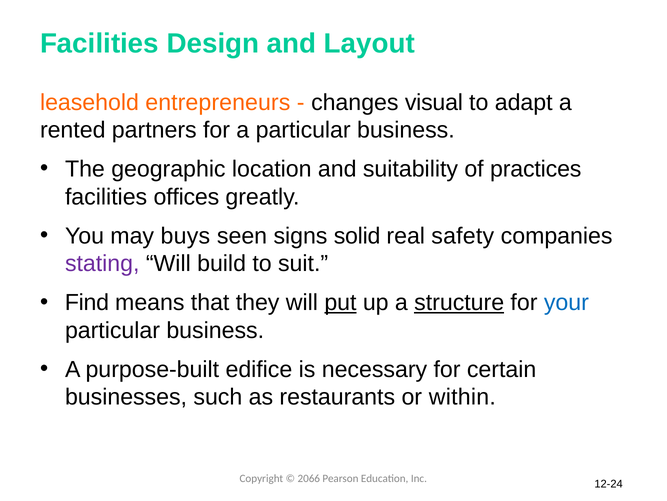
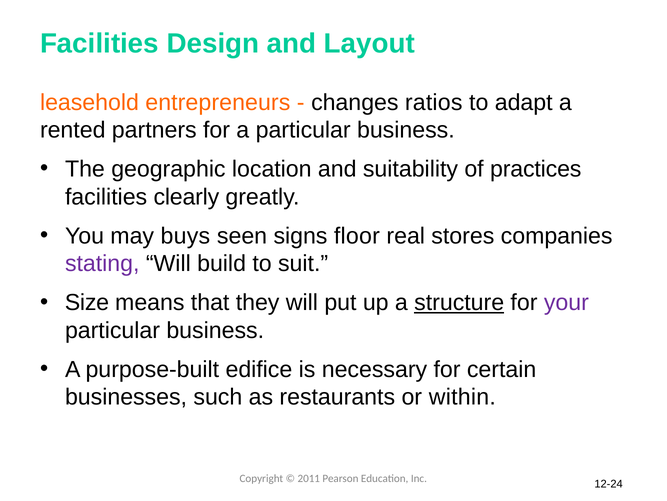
visual: visual -> ratios
offices: offices -> clearly
solid: solid -> floor
safety: safety -> stores
Find: Find -> Size
put underline: present -> none
your colour: blue -> purple
2066: 2066 -> 2011
